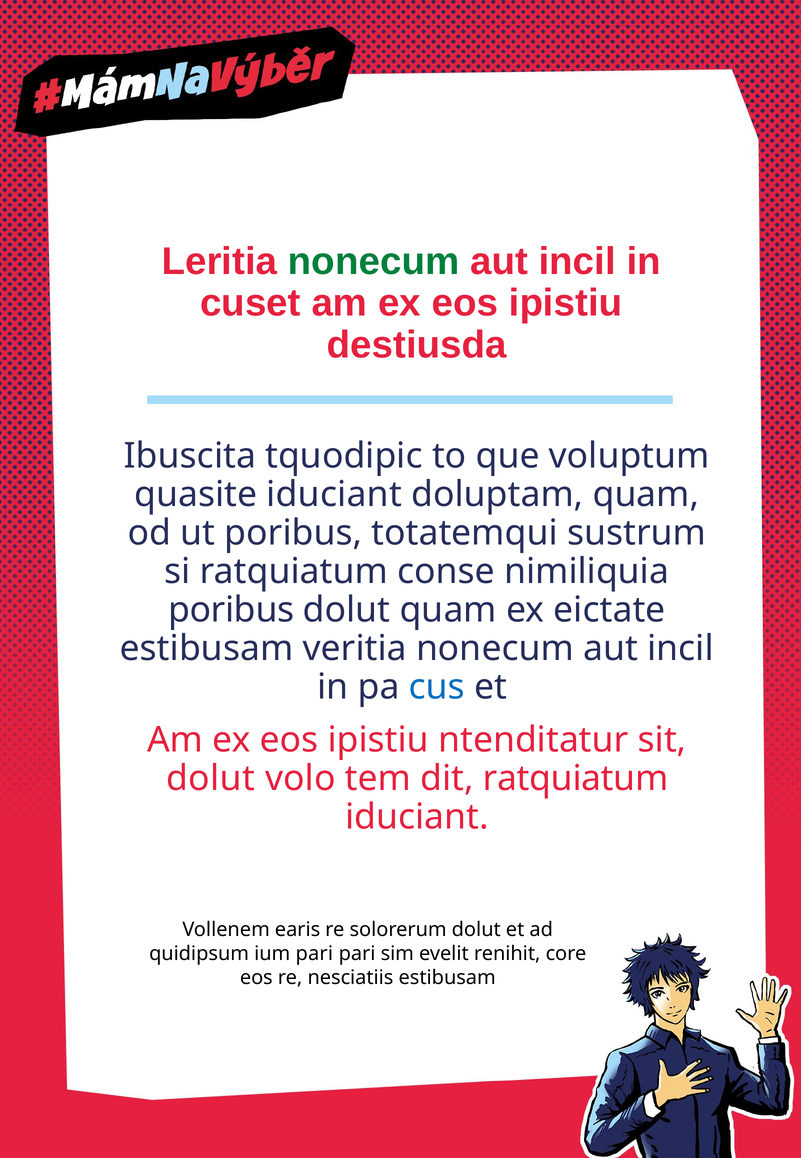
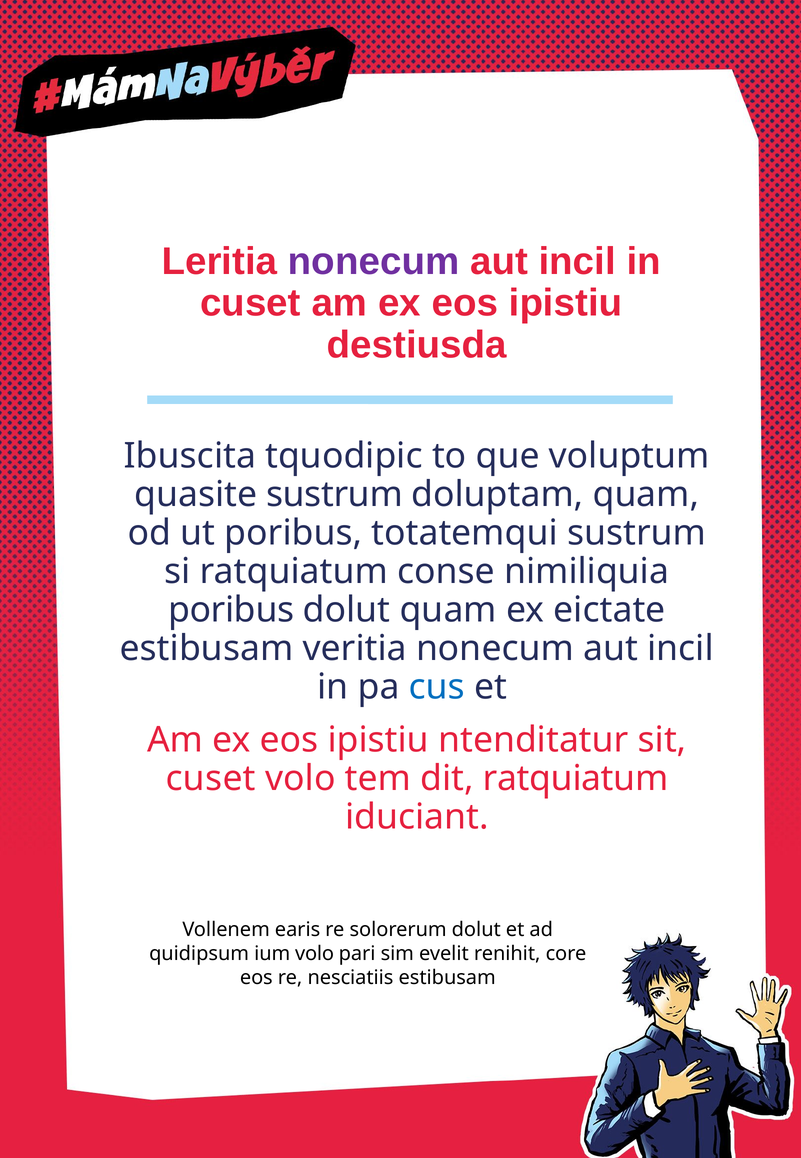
nonecum at (374, 261) colour: green -> purple
quasite iduciant: iduciant -> sustrum
dolut at (211, 778): dolut -> cuset
ium pari: pari -> volo
